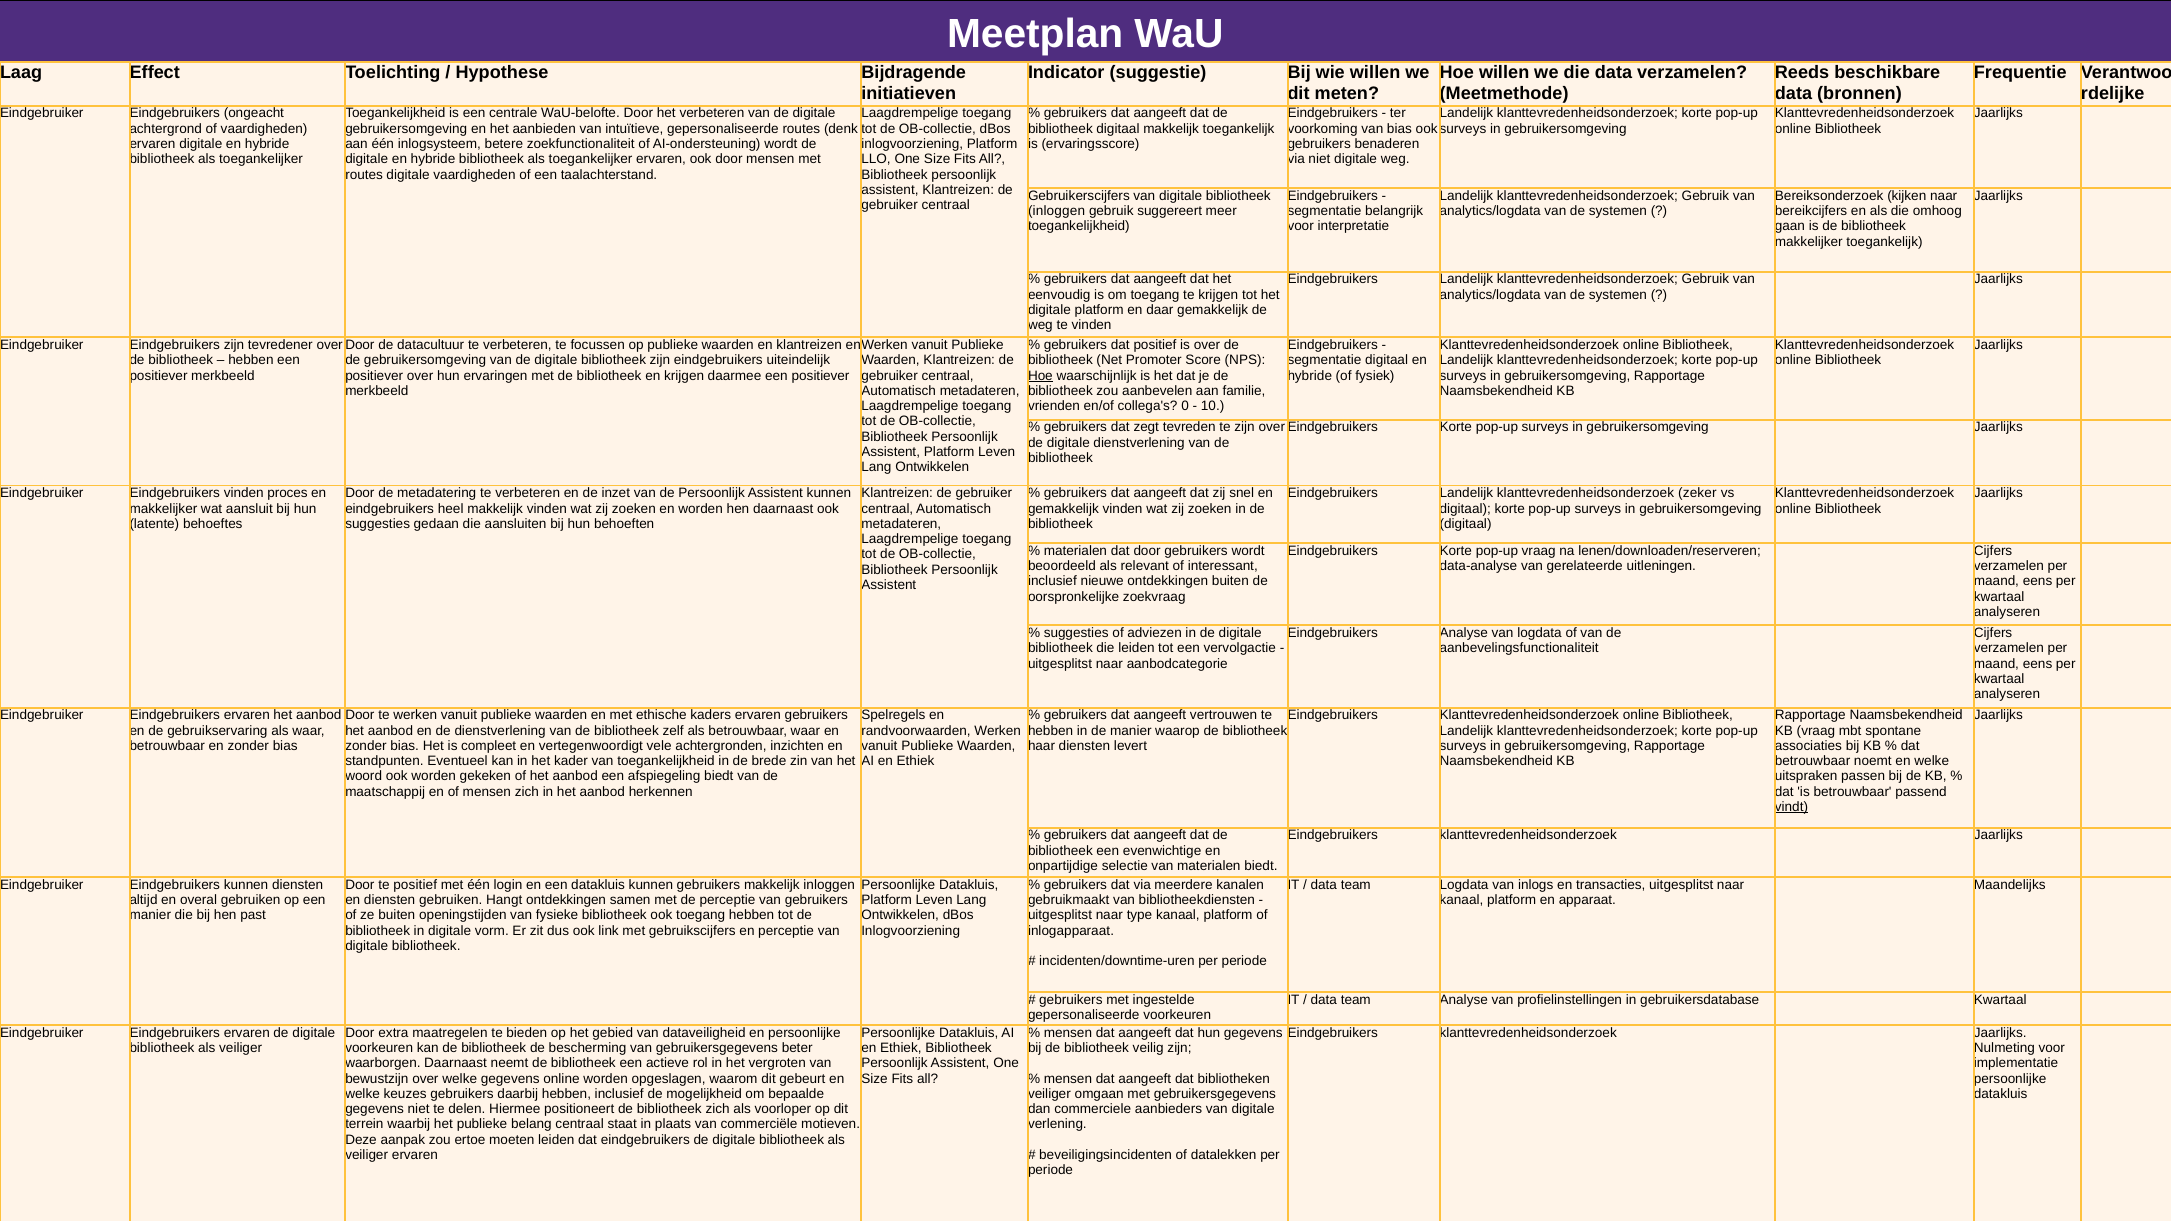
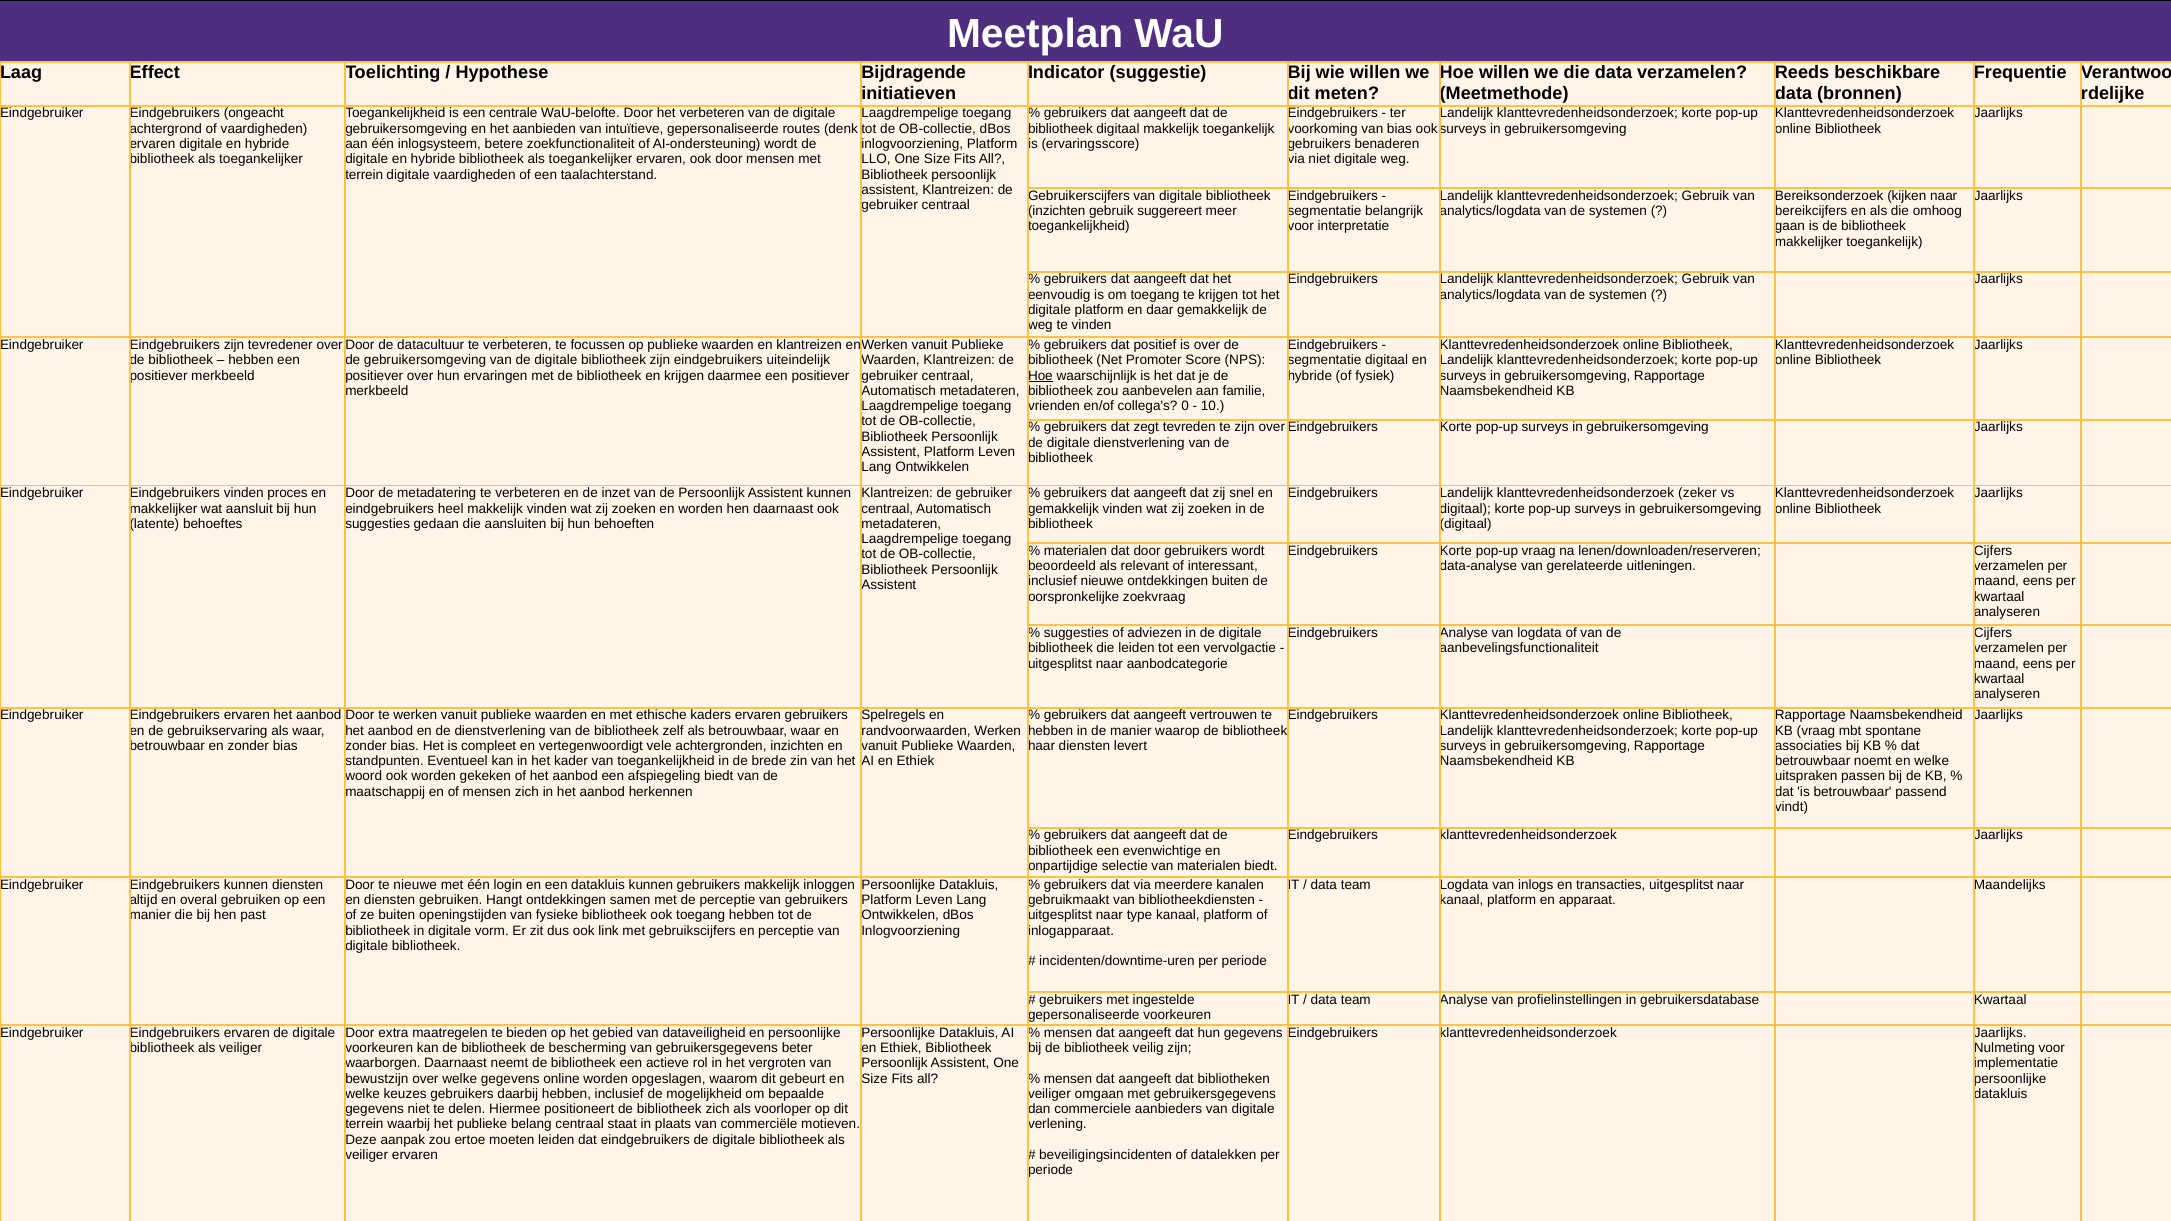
routes at (364, 175): routes -> terrein
inloggen at (1057, 211): inloggen -> inzichten
vindt underline: present -> none
te positief: positief -> nieuwe
